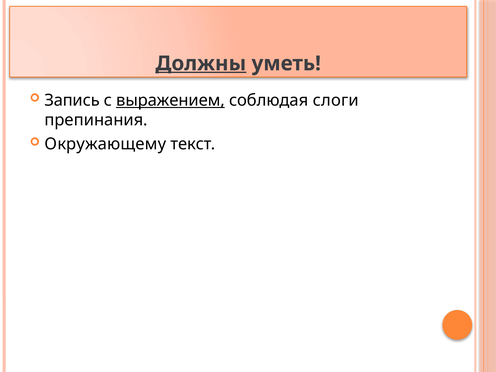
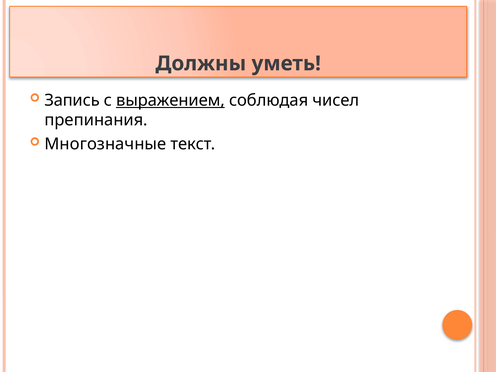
Должны underline: present -> none
слоги: слоги -> чисел
Окружающему: Окружающему -> Многозначные
